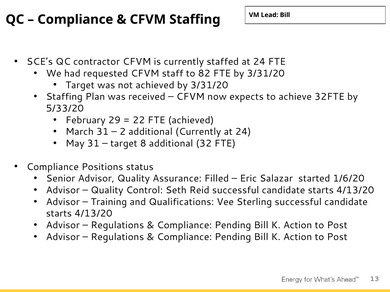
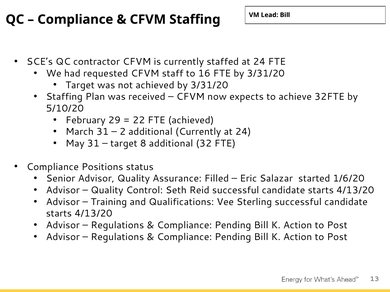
82: 82 -> 16
5/33/20: 5/33/20 -> 5/10/20
